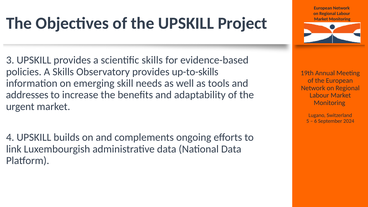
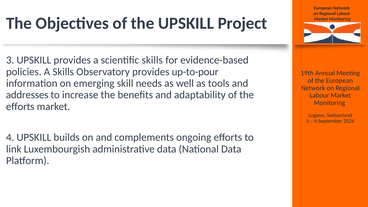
up-to-skills: up-to-skills -> up-to-pour
urgent at (20, 107): urgent -> efforts
